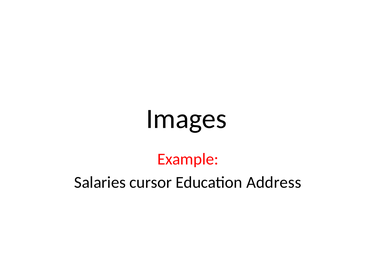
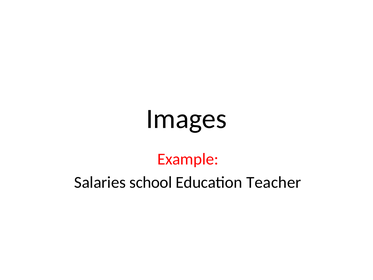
cursor: cursor -> school
Address: Address -> Teacher
